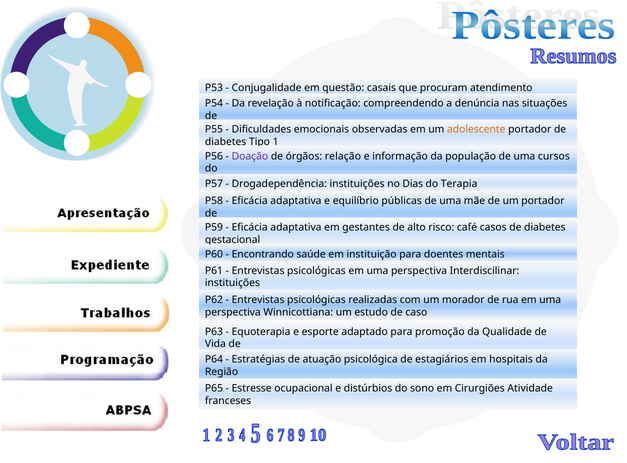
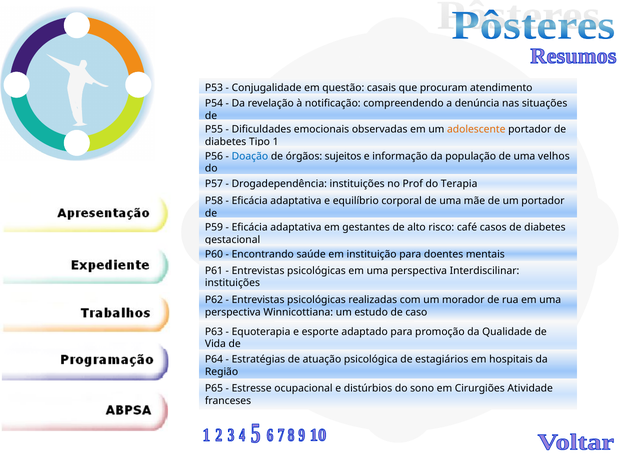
Doação colour: purple -> blue
relação: relação -> sujeitos
cursos: cursos -> velhos
Dias: Dias -> Prof
públicas: públicas -> corporal
